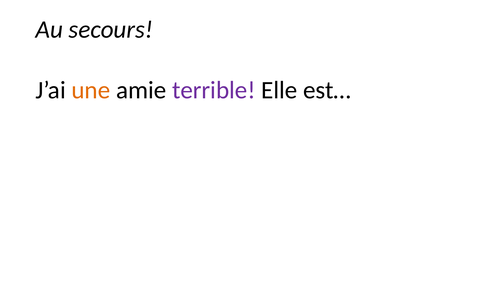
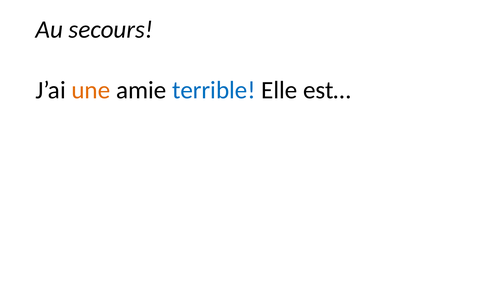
terrible colour: purple -> blue
